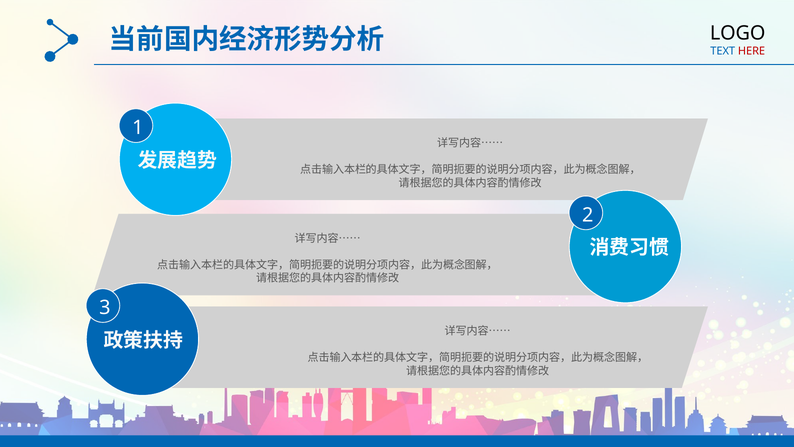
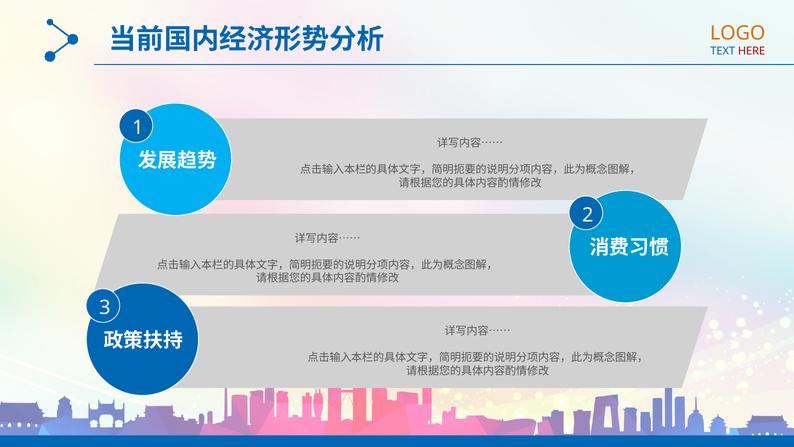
LOGO colour: black -> orange
